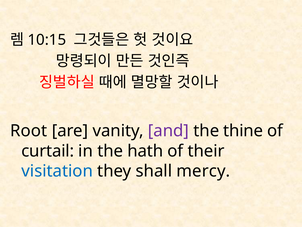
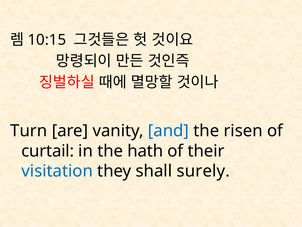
Root: Root -> Turn
and colour: purple -> blue
thine: thine -> risen
mercy: mercy -> surely
